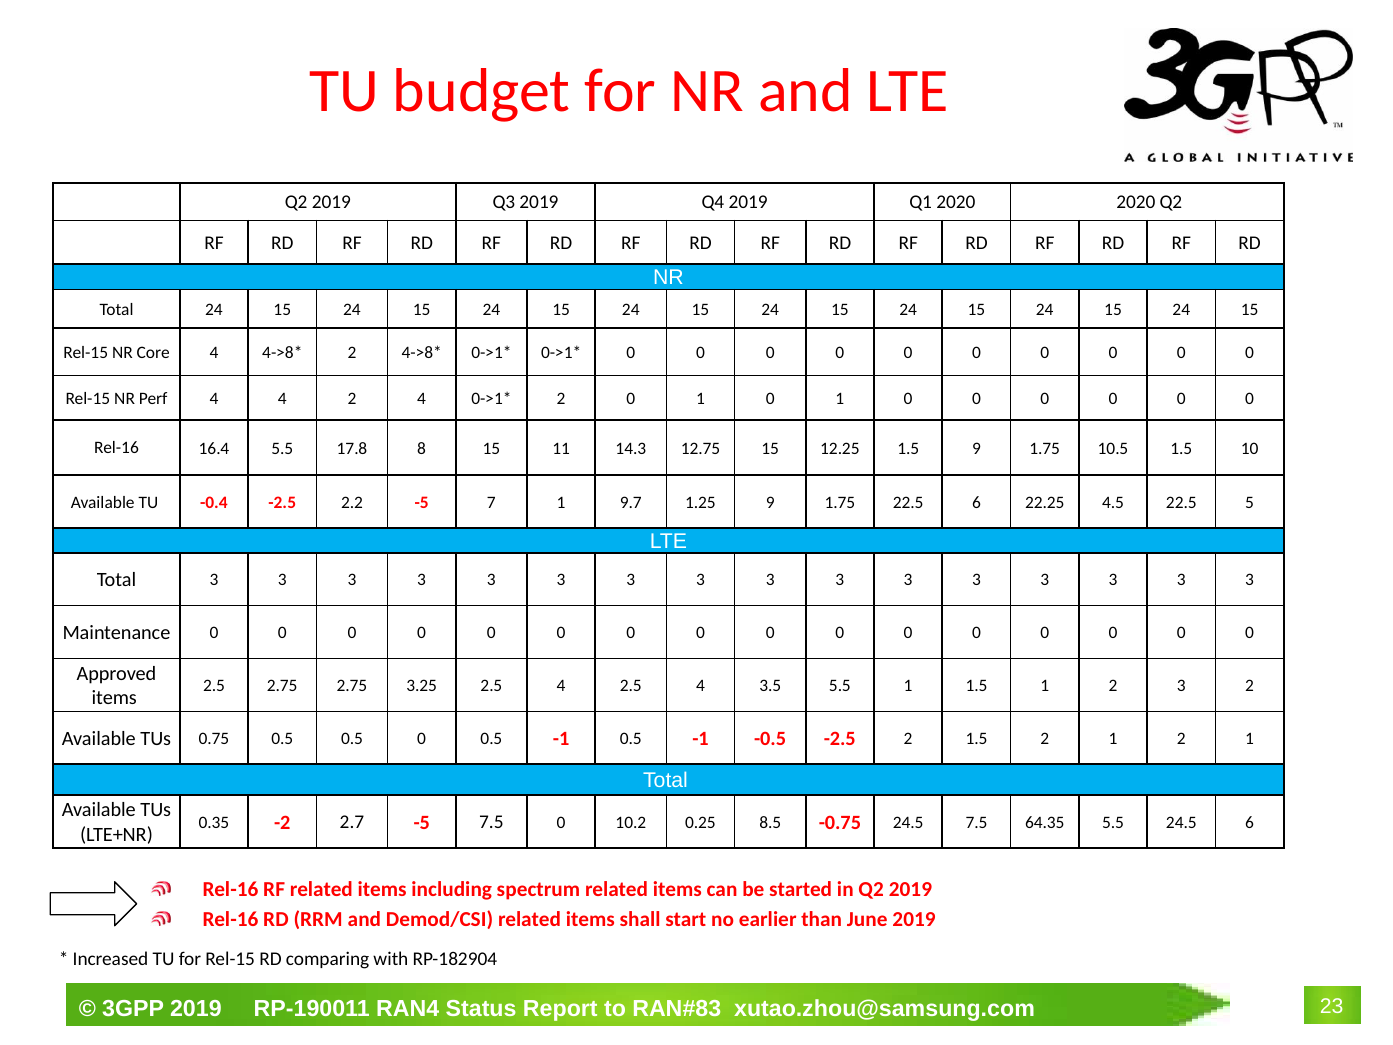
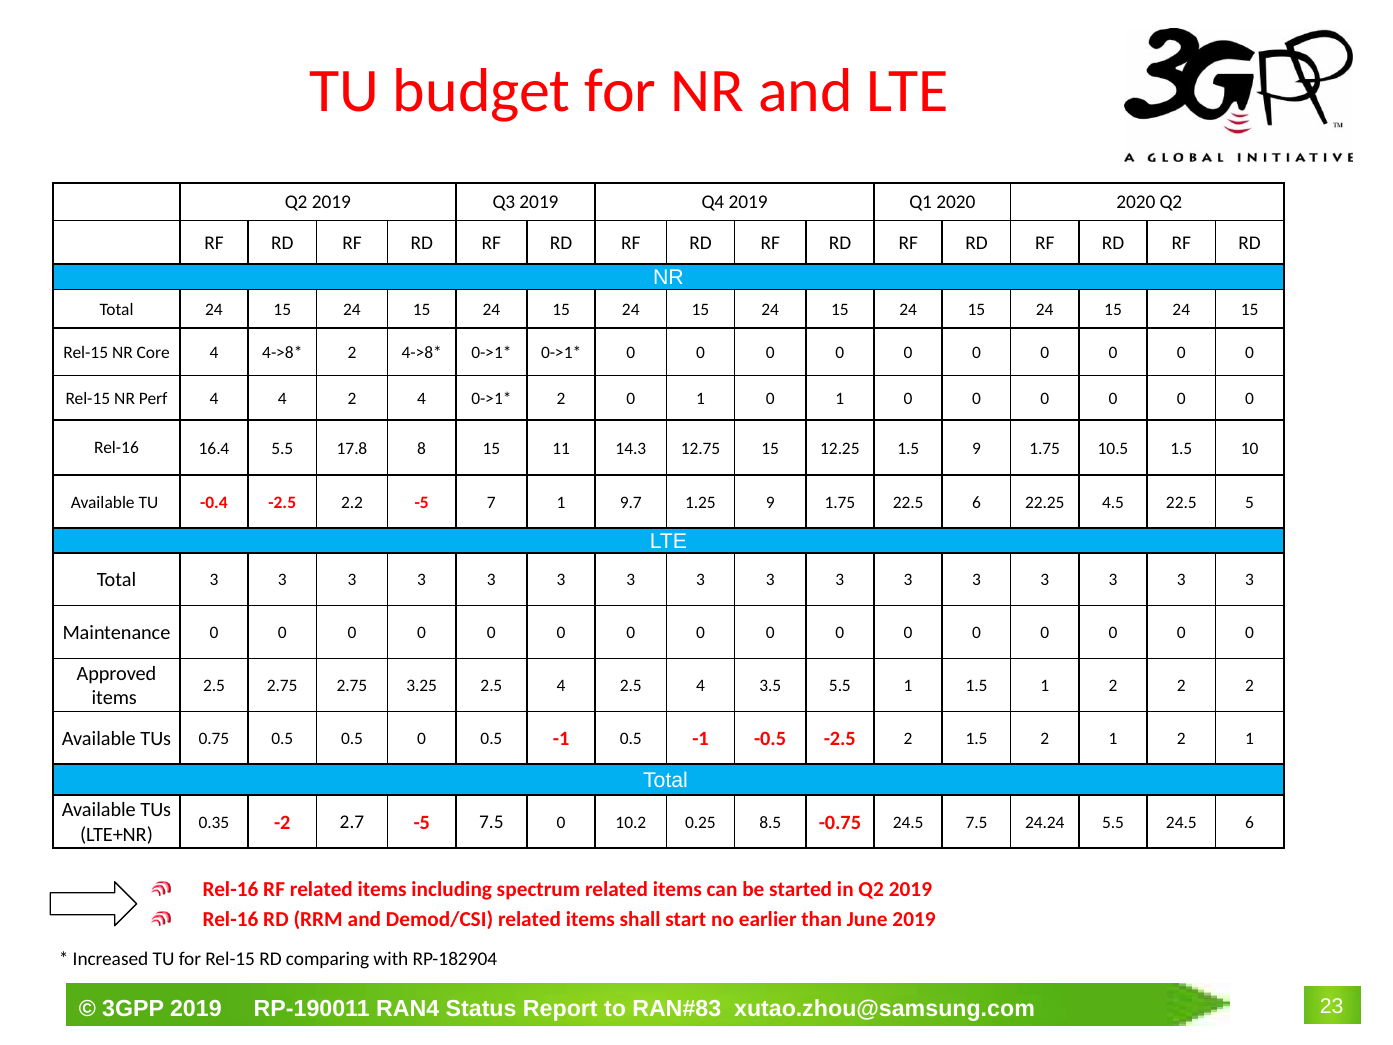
1 2 3: 3 -> 2
64.35: 64.35 -> 24.24
